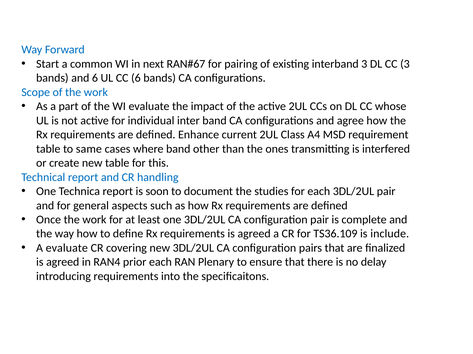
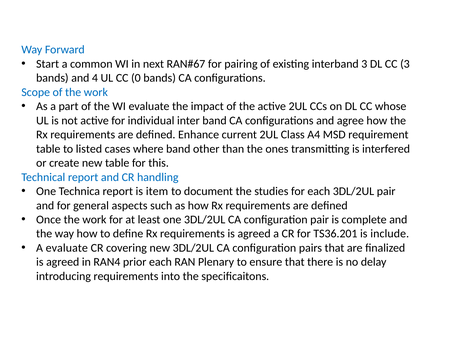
and 6: 6 -> 4
CC 6: 6 -> 0
same: same -> listed
soon: soon -> item
TS36.109: TS36.109 -> TS36.201
